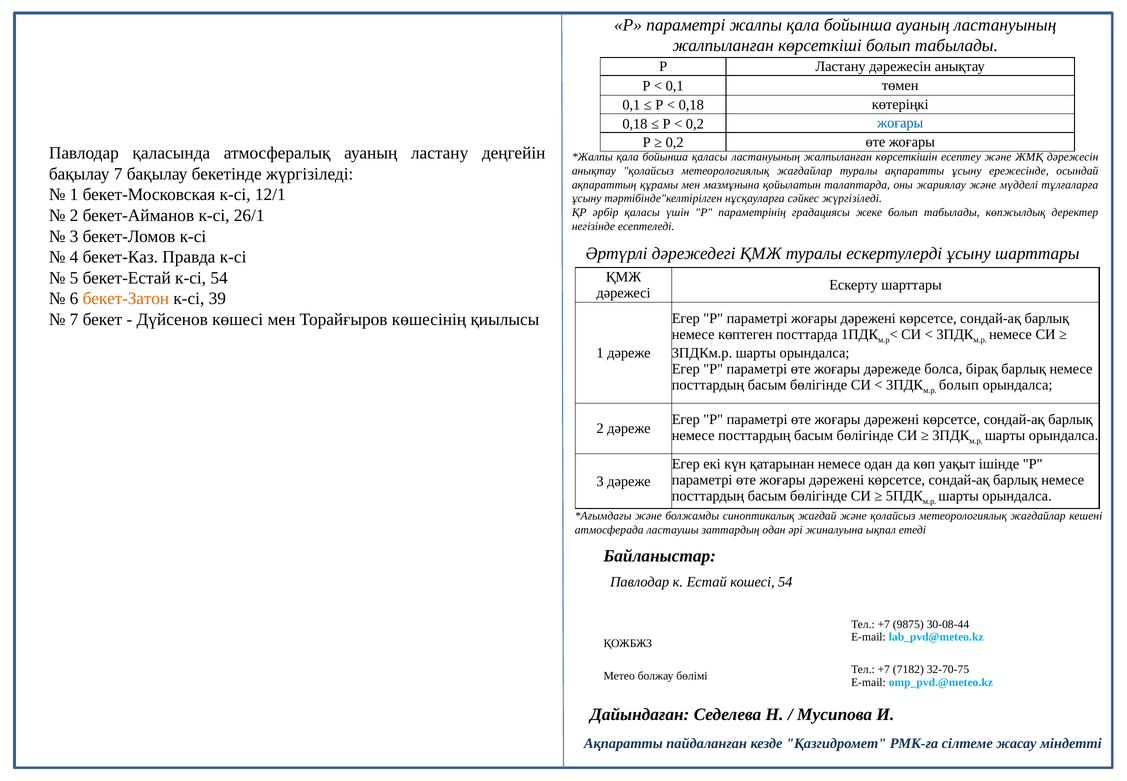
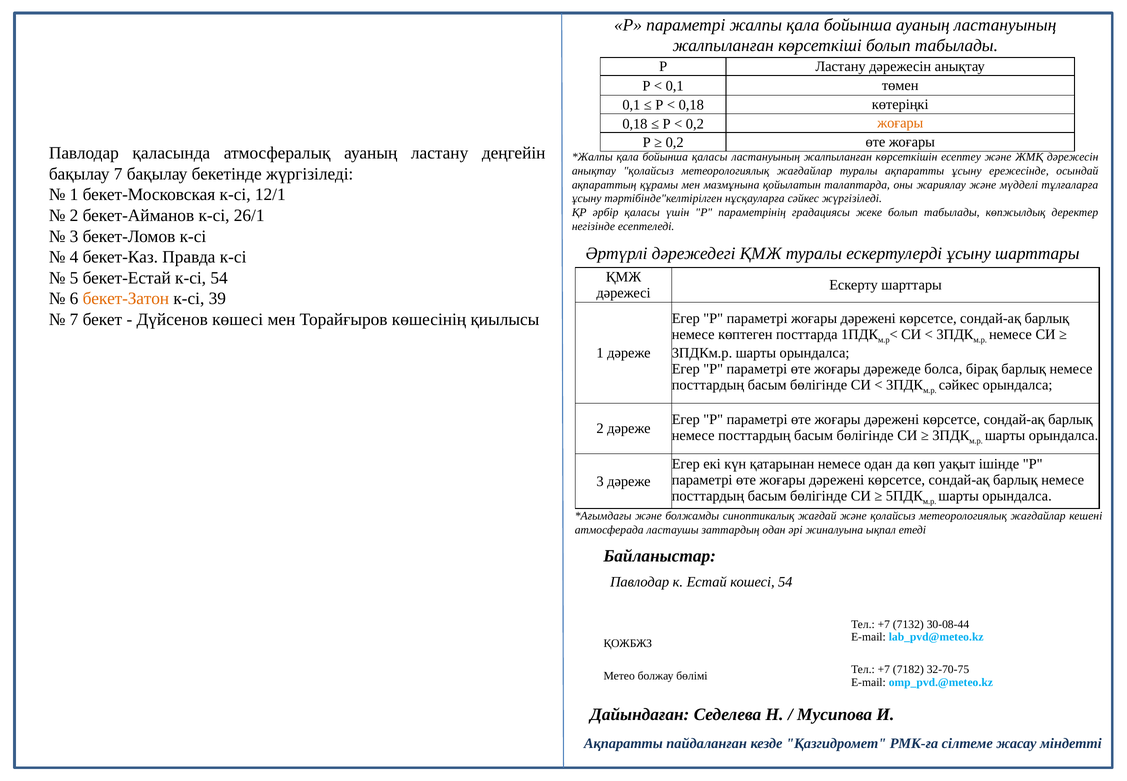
жоғары at (900, 123) colour: blue -> orange
болып at (959, 384): болып -> сәйкес
9875: 9875 -> 7132
